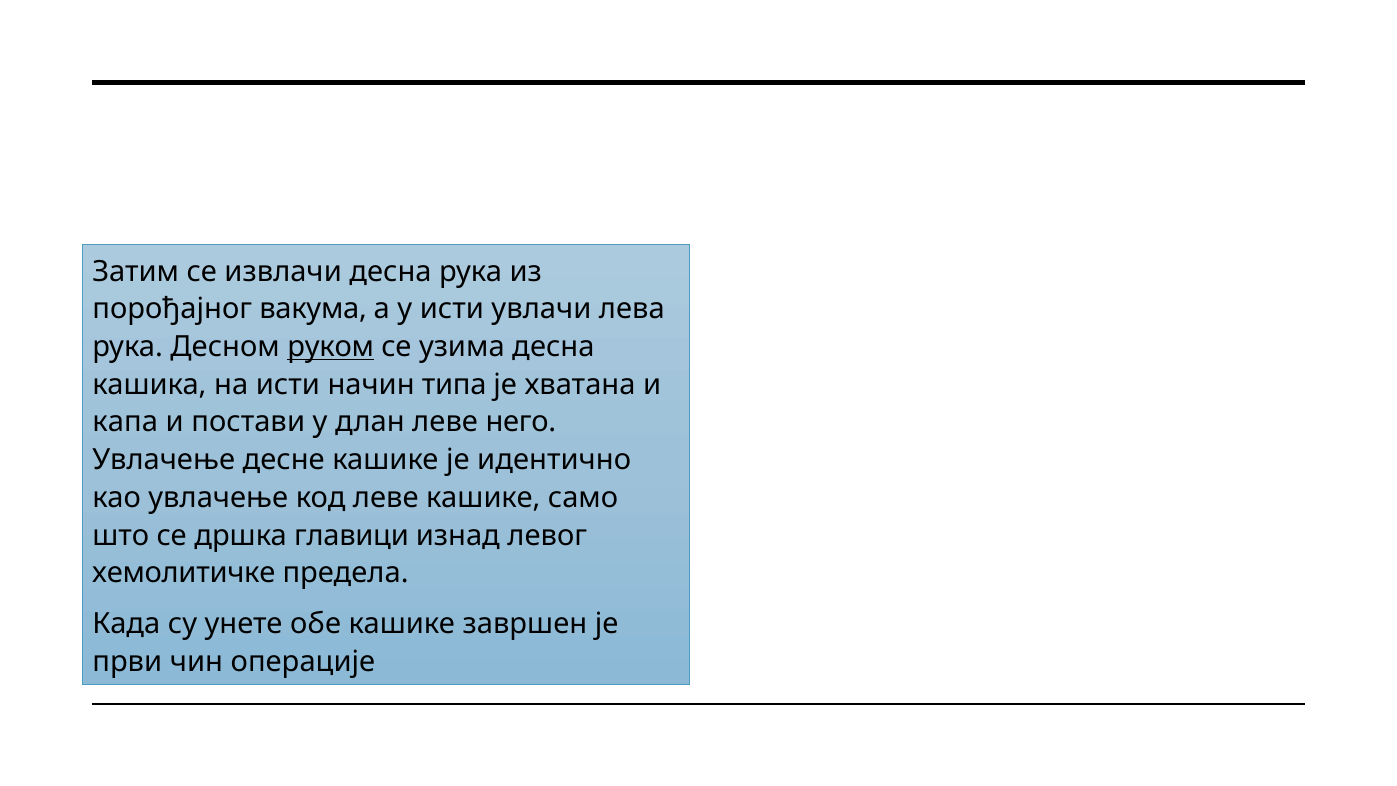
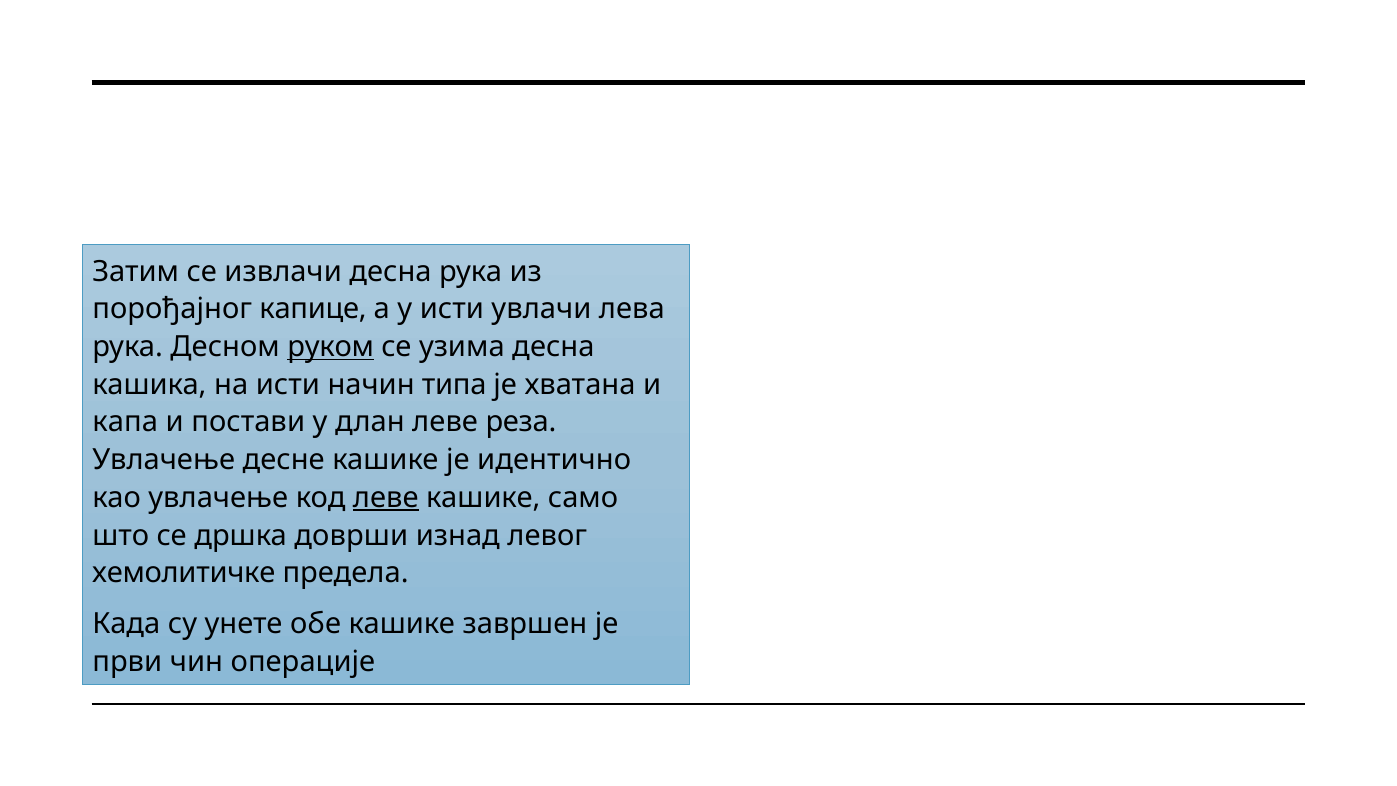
вакума: вакума -> капице
него: него -> реза
леве at (386, 498) underline: none -> present
главици: главици -> доврши
